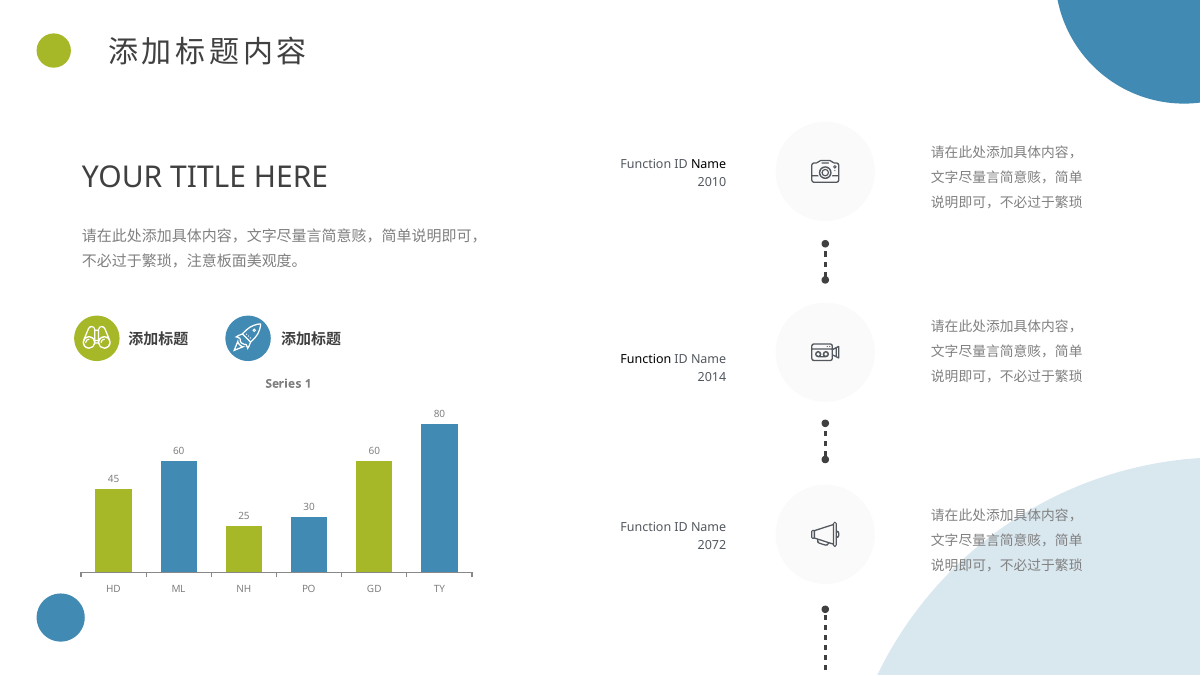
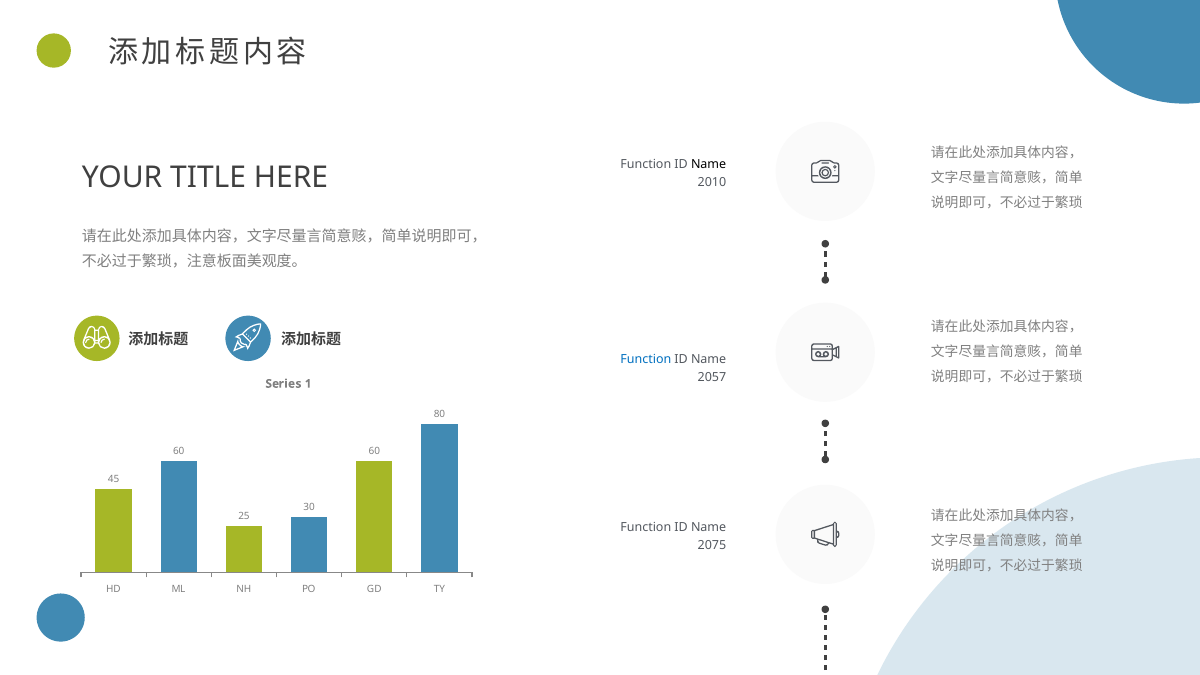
Function at (646, 359) colour: black -> blue
2014: 2014 -> 2057
2072: 2072 -> 2075
